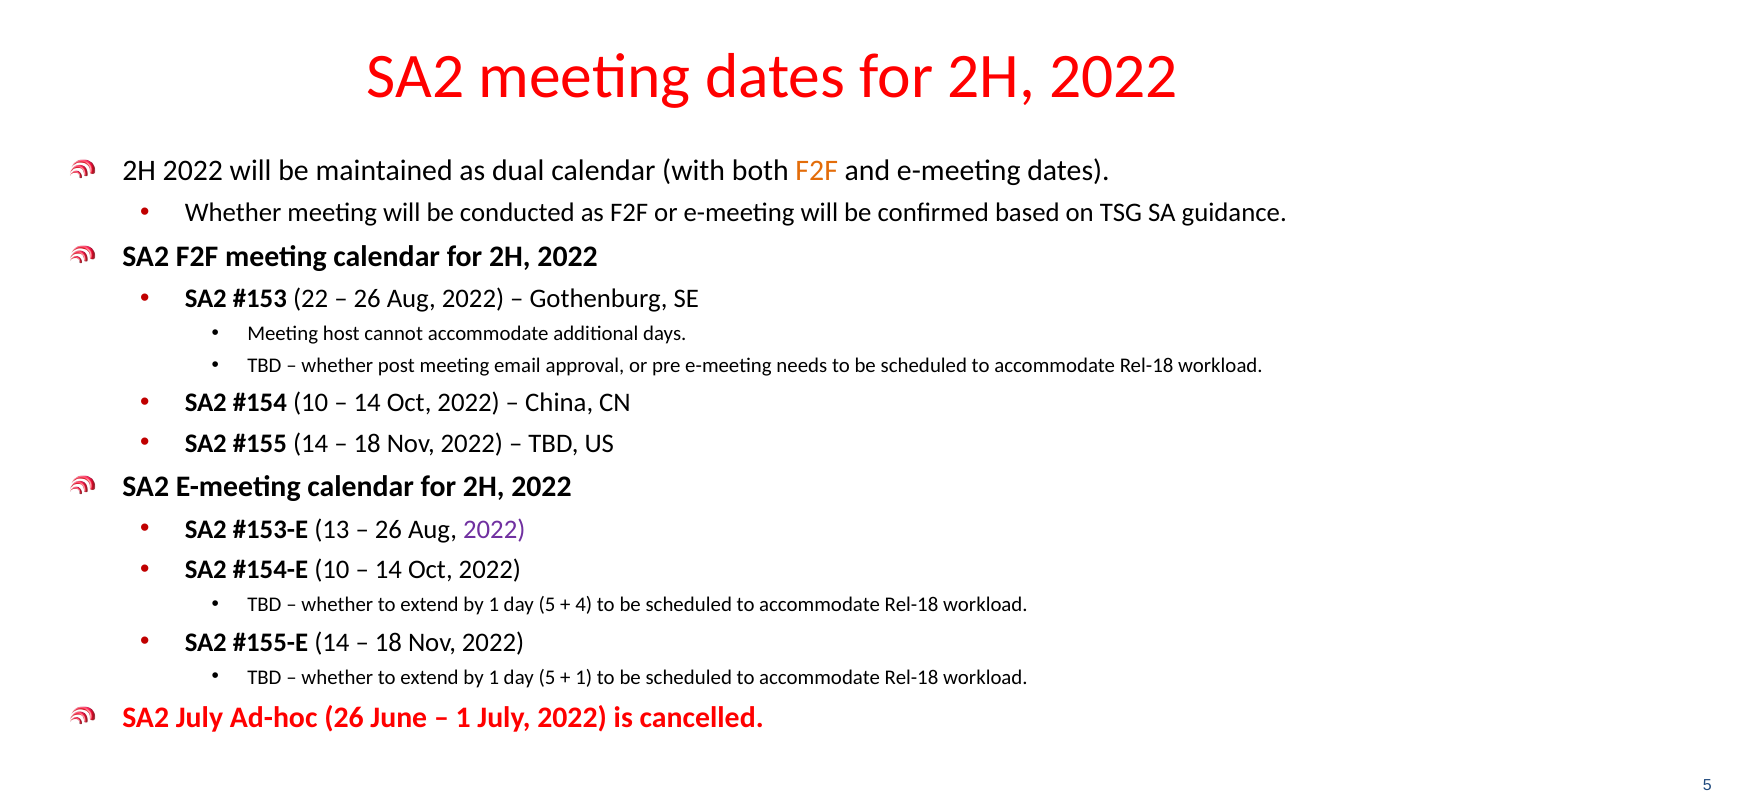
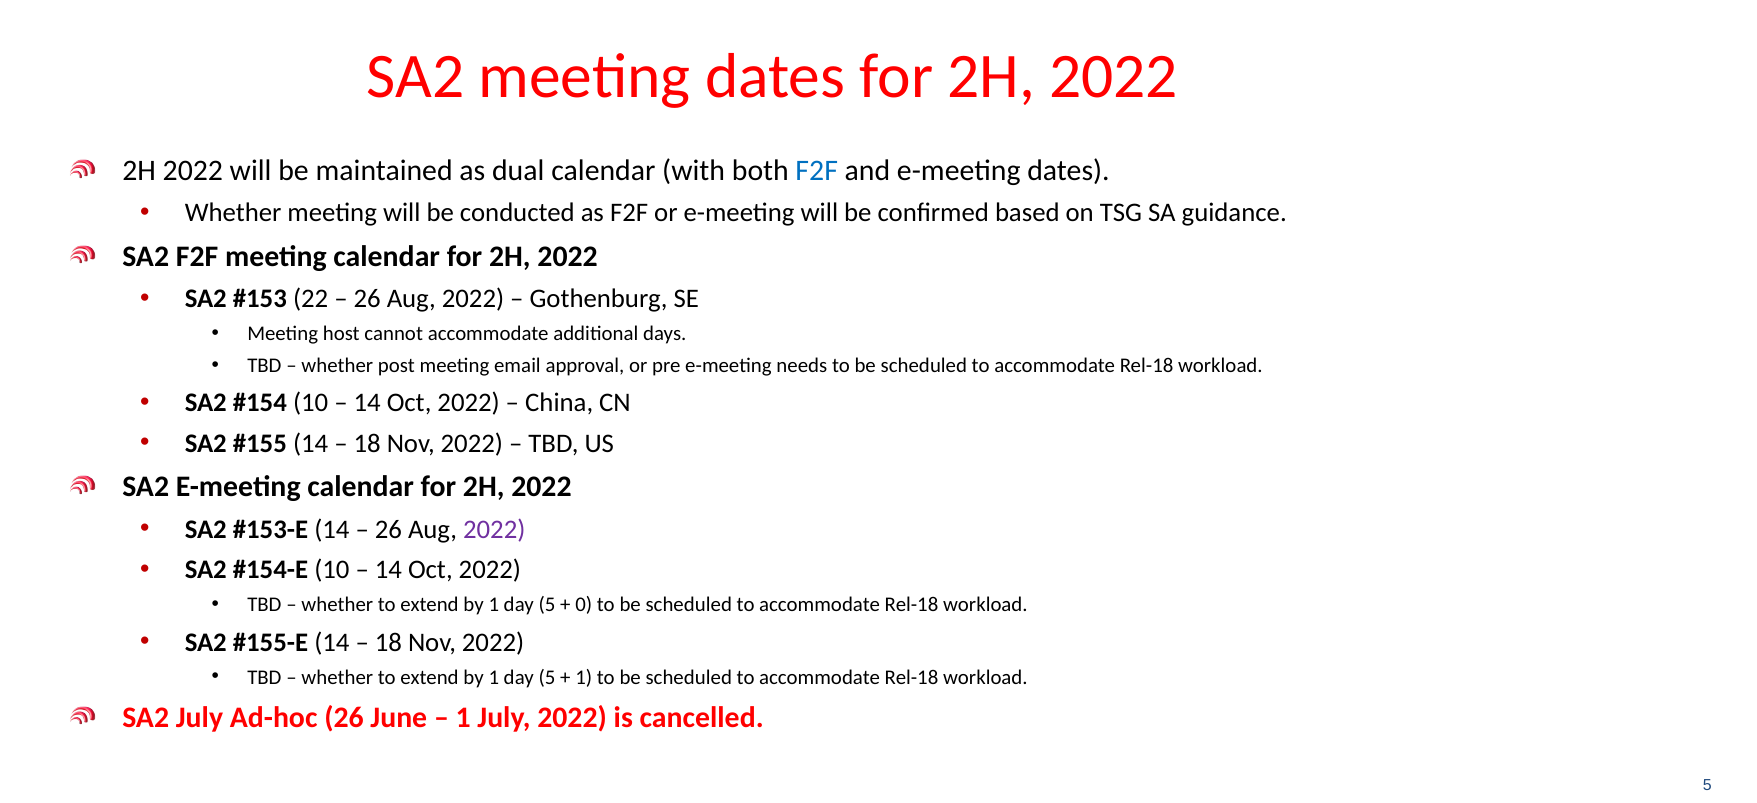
F2F at (817, 171) colour: orange -> blue
13 at (332, 530): 13 -> 14
4: 4 -> 0
